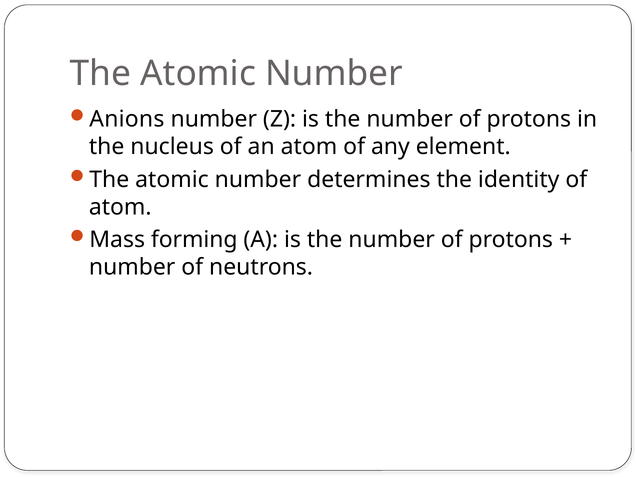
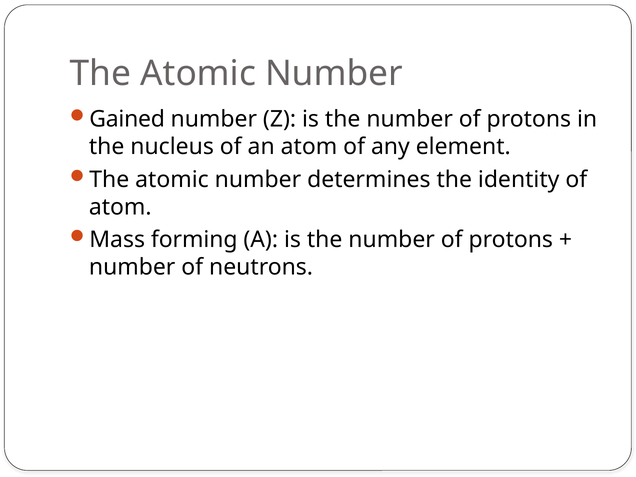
Anions: Anions -> Gained
